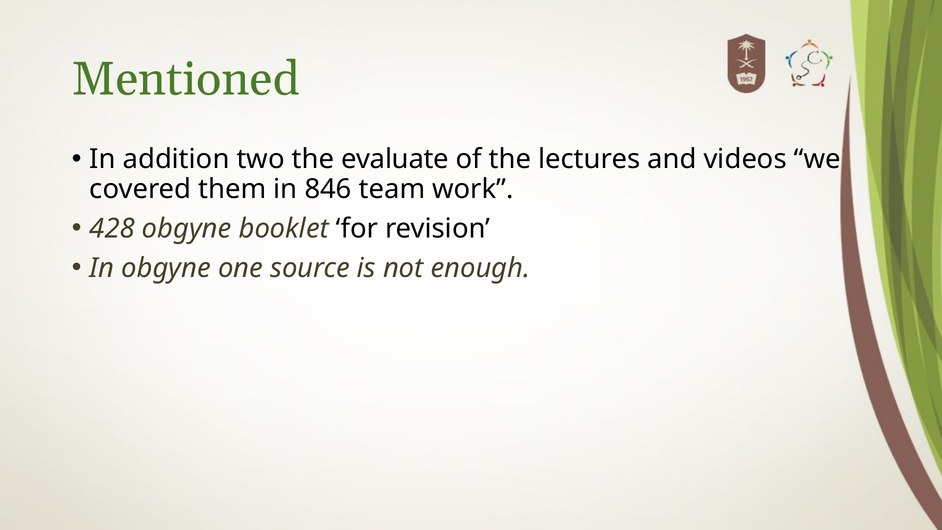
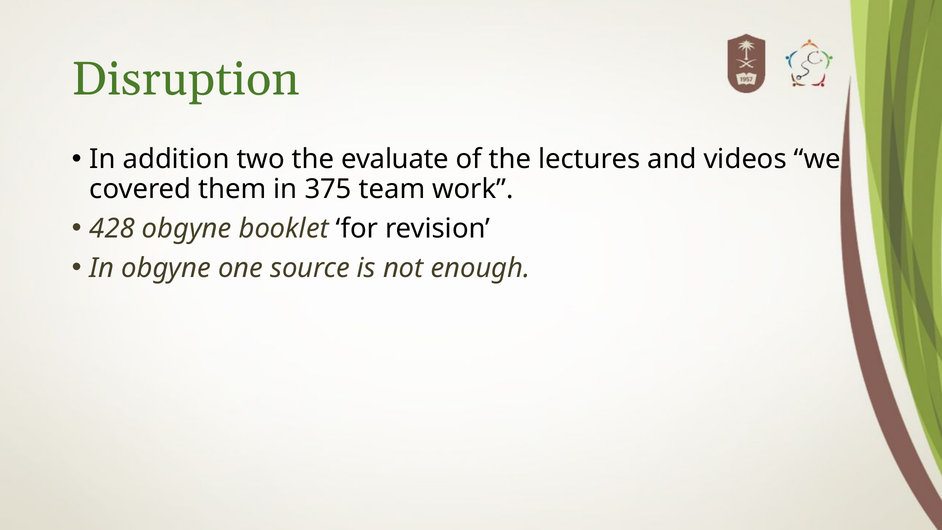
Mentioned: Mentioned -> Disruption
846: 846 -> 375
